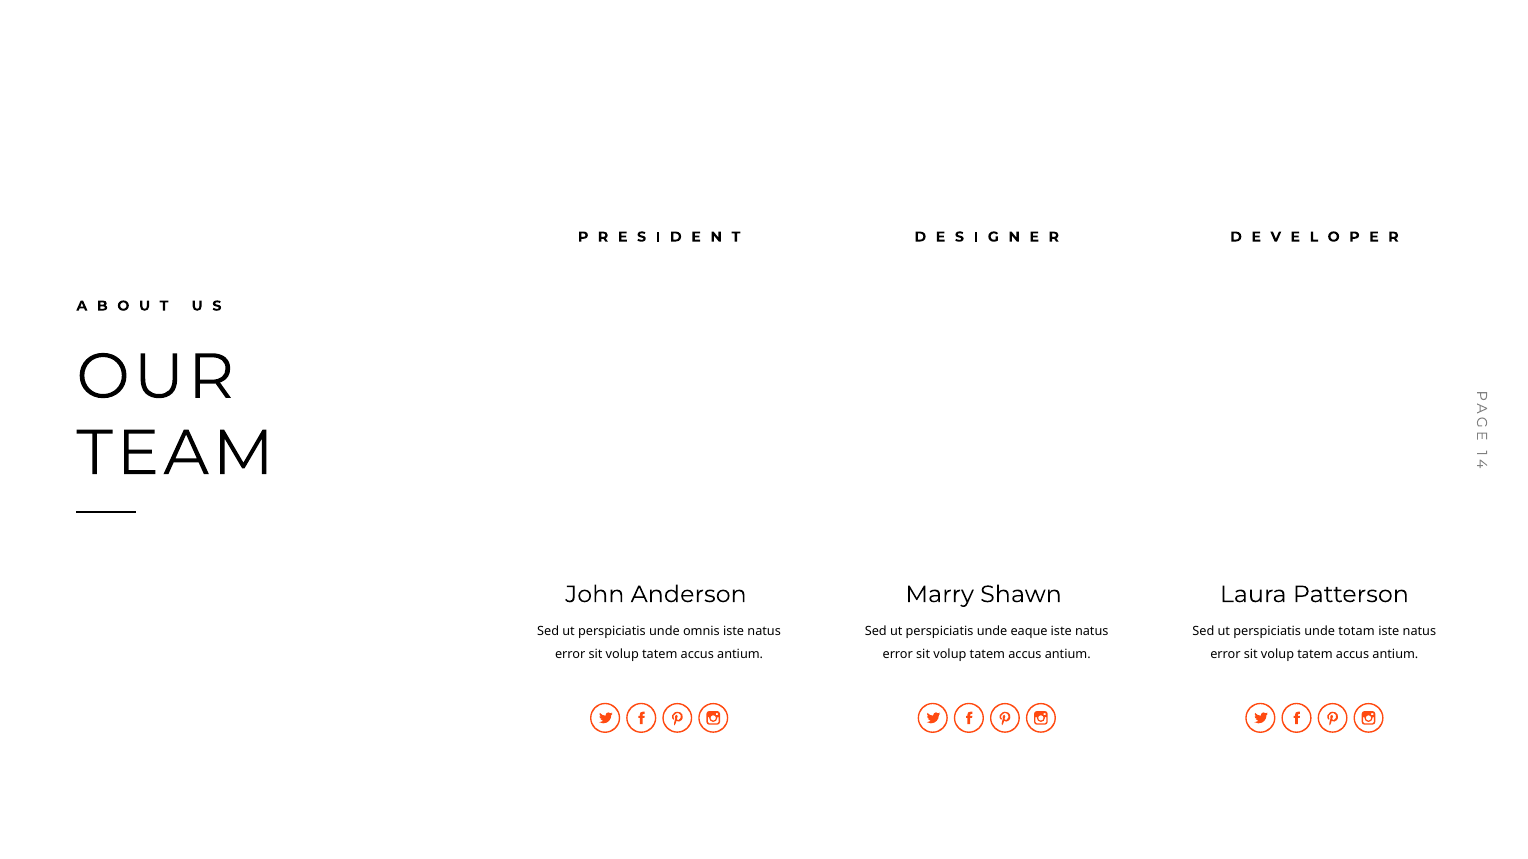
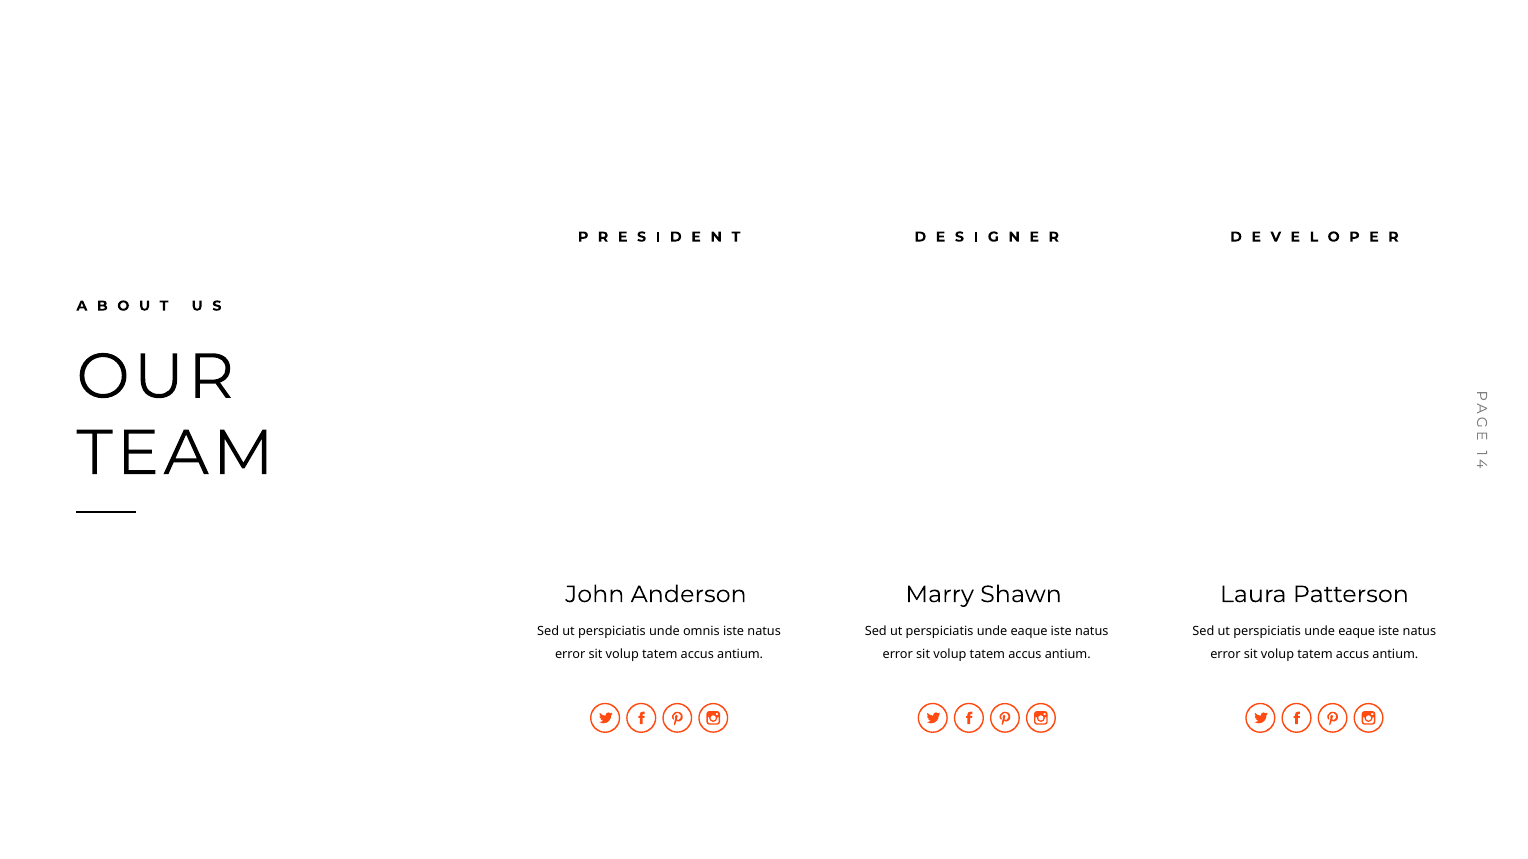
totam at (1357, 632): totam -> eaque
